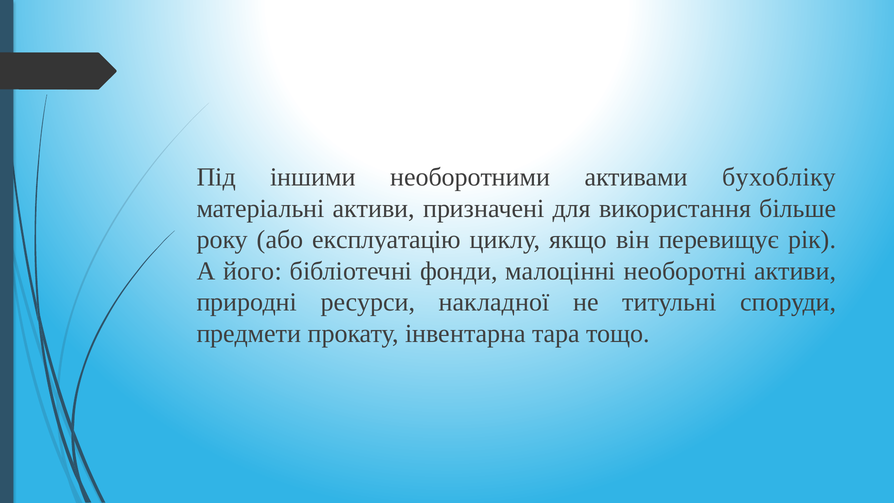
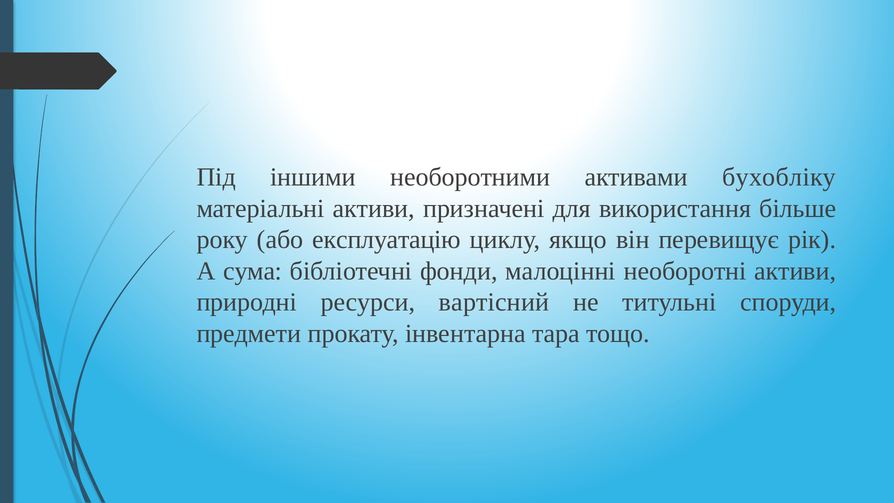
його: його -> сума
накладної: накладної -> вартісний
